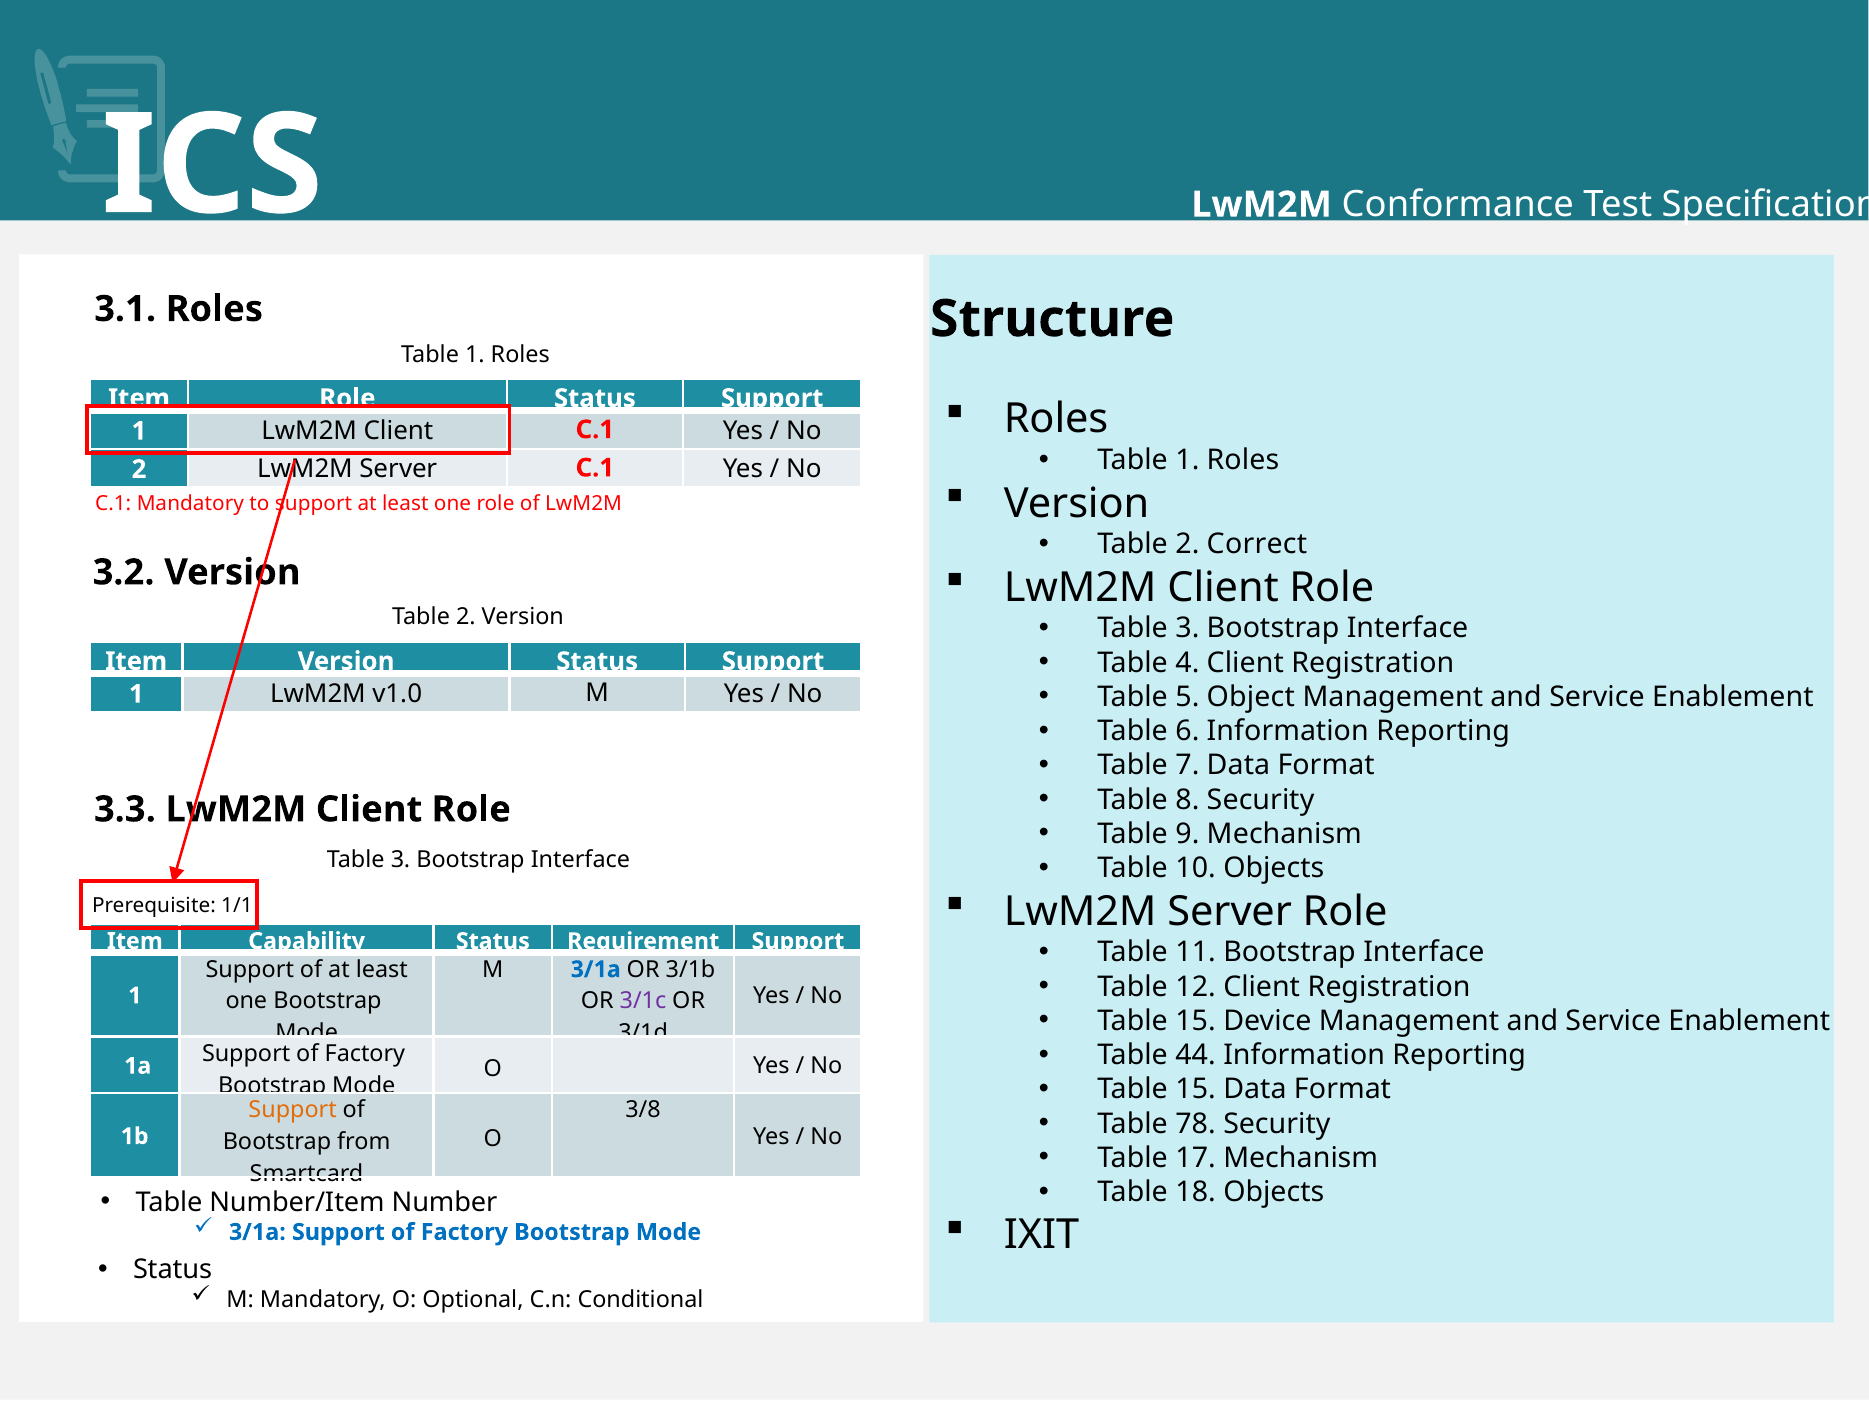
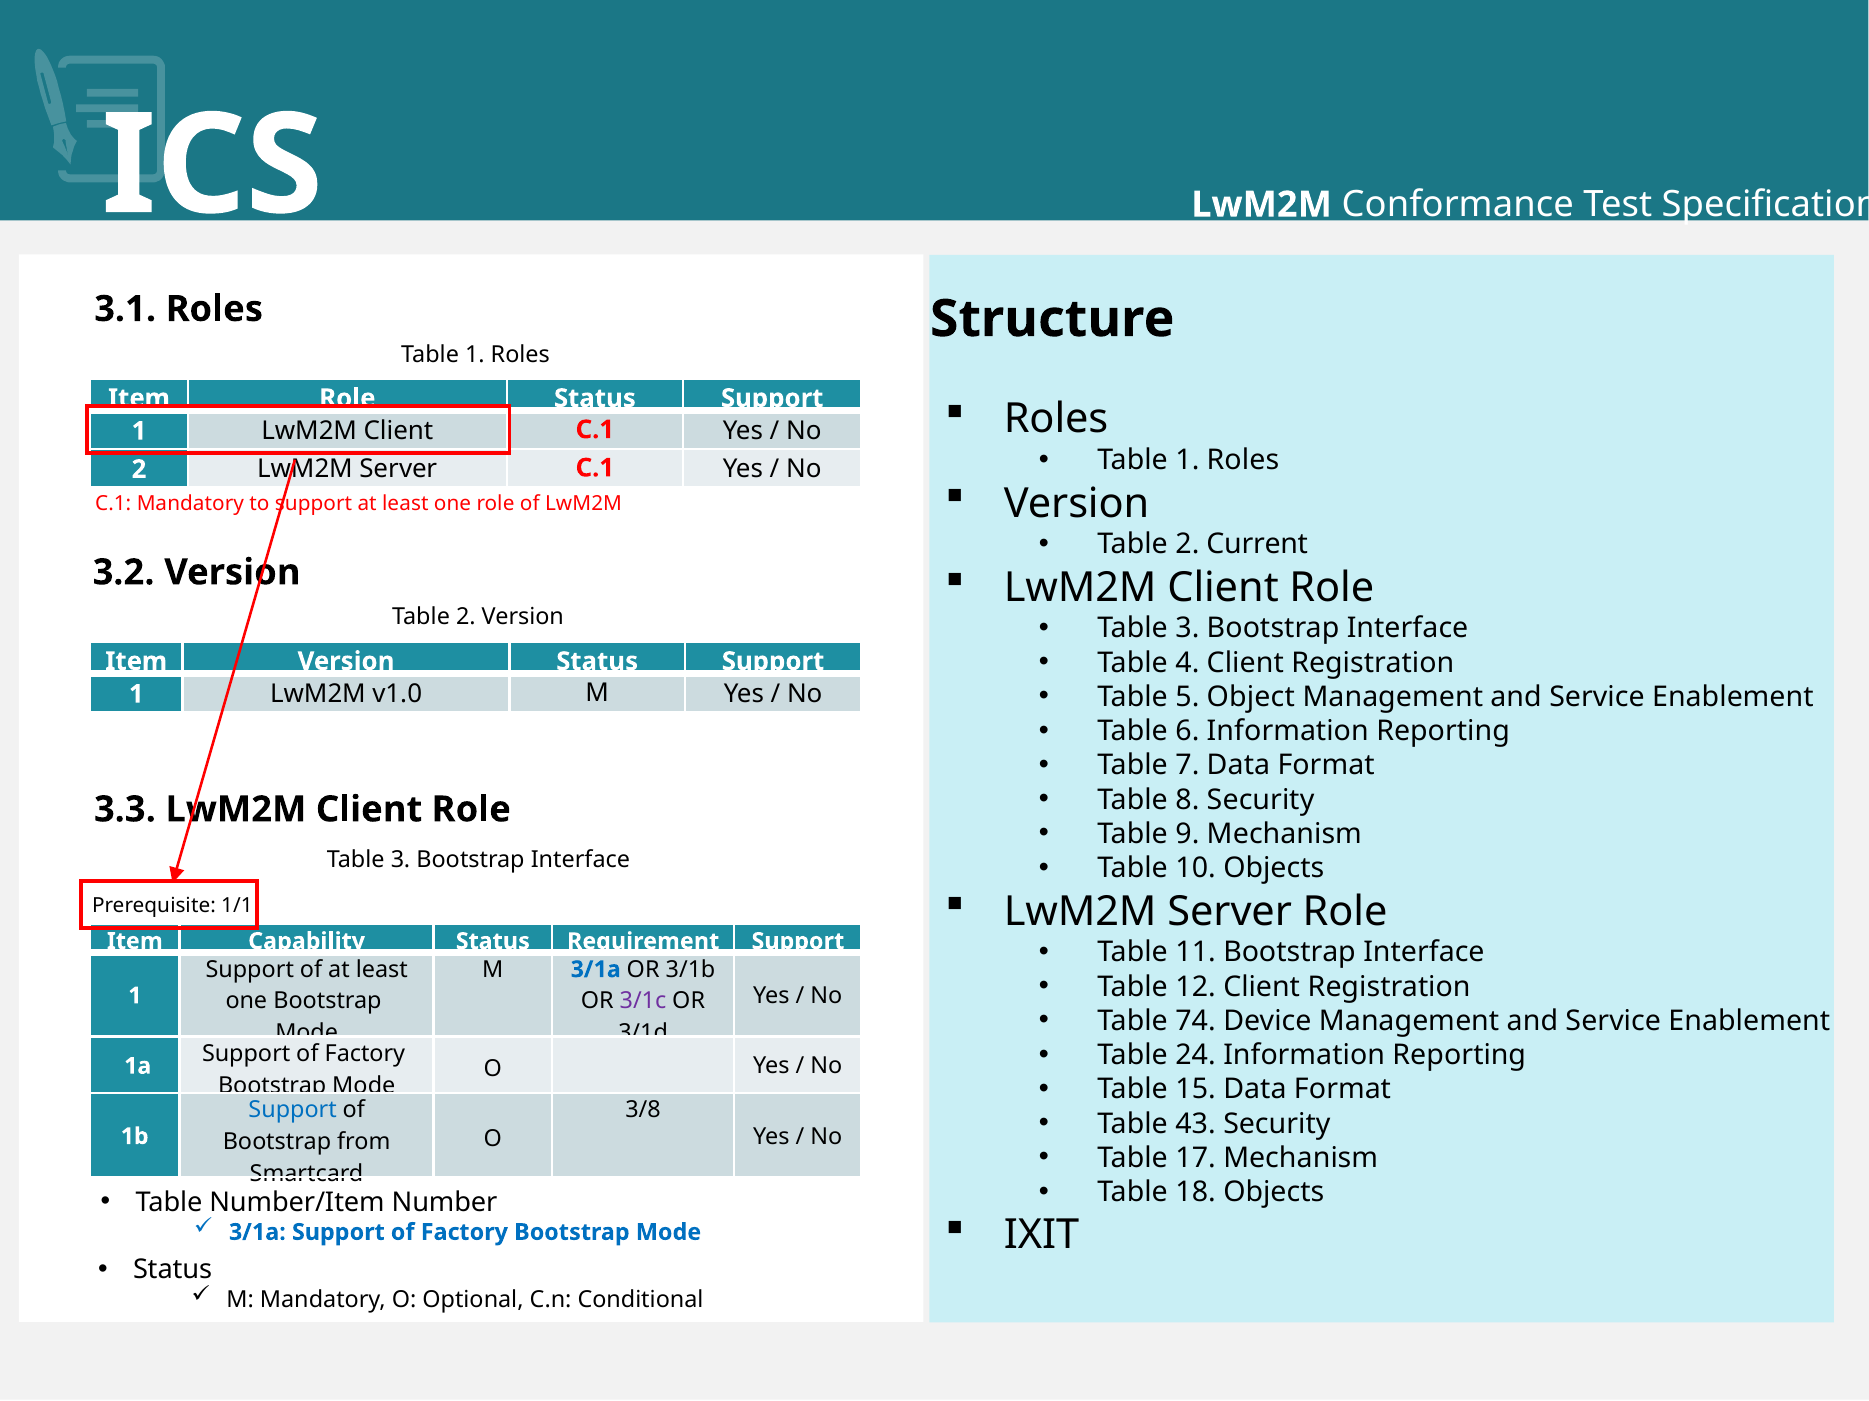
Correct: Correct -> Current
15 at (1196, 1022): 15 -> 74
44: 44 -> 24
Support at (293, 1111) colour: orange -> blue
78: 78 -> 43
